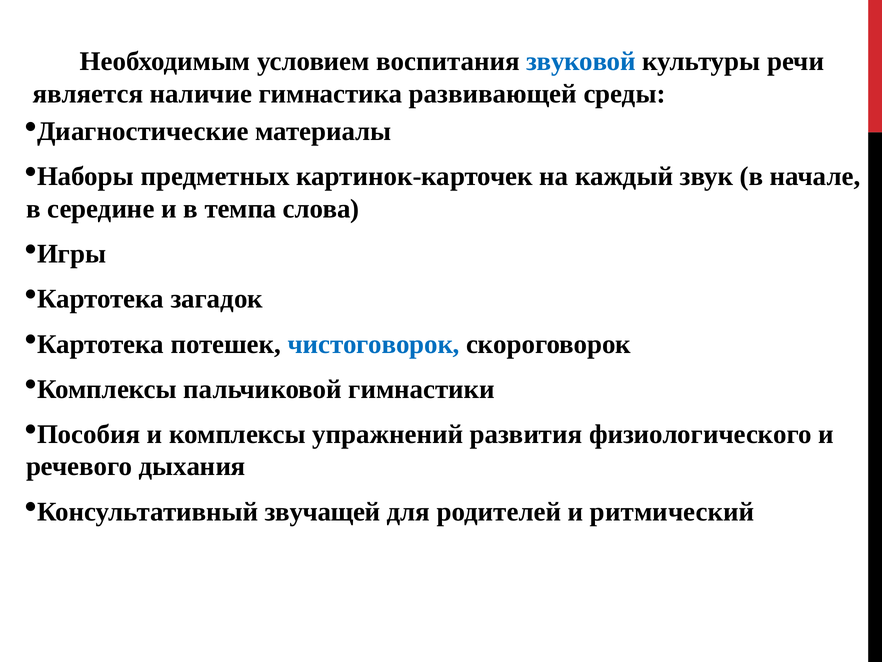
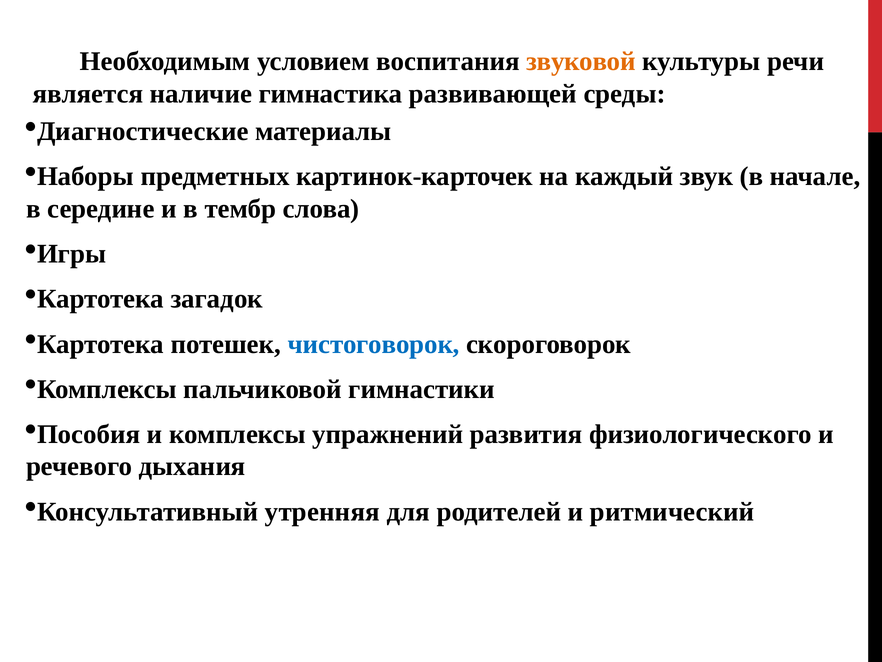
звуковой colour: blue -> orange
темпа: темпа -> тембр
звучащей: звучащей -> утренняя
